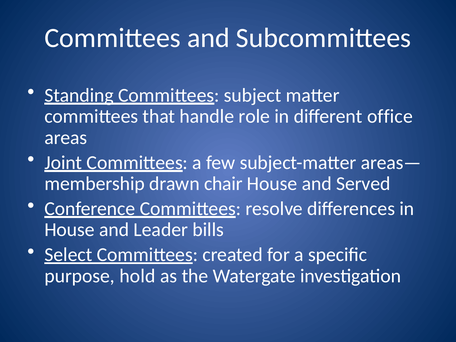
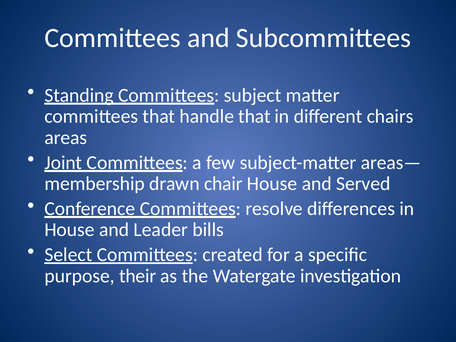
handle role: role -> that
office: office -> chairs
hold: hold -> their
